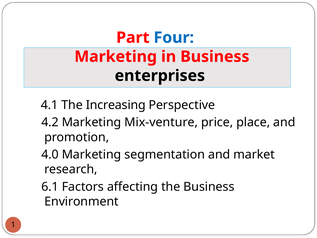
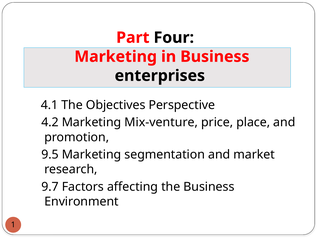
Four colour: blue -> black
Increasing: Increasing -> Objectives
4.0: 4.0 -> 9.5
6.1: 6.1 -> 9.7
